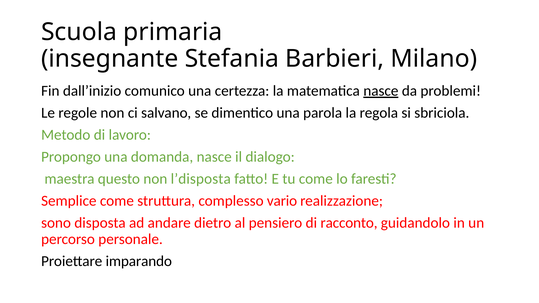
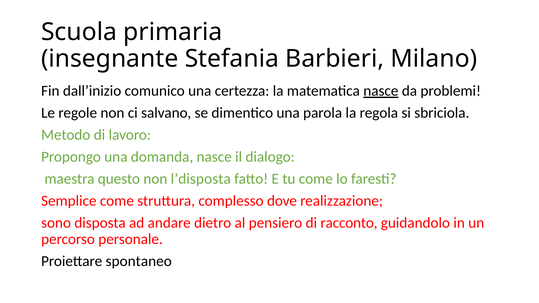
vario: vario -> dove
imparando: imparando -> spontaneo
